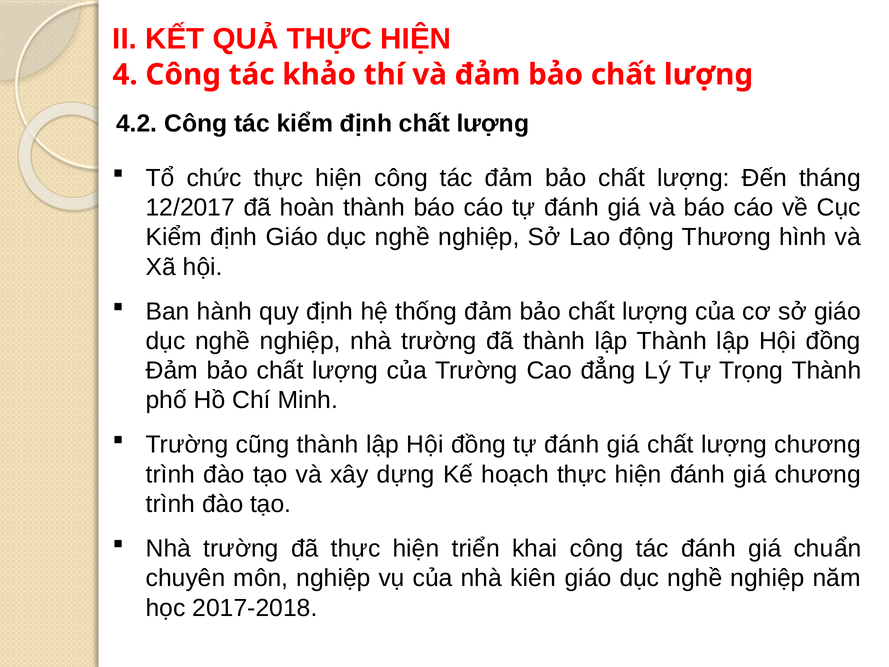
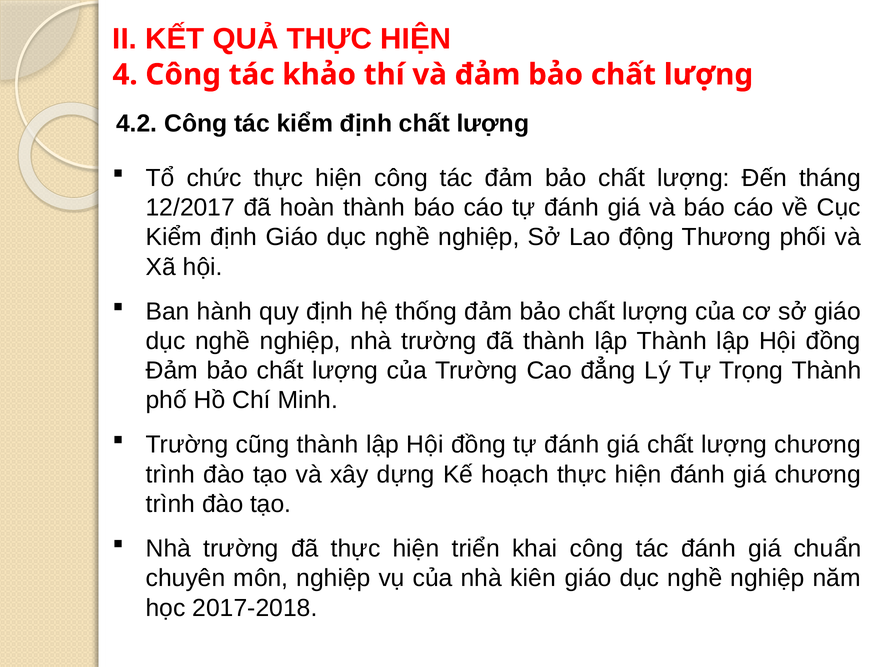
hình: hình -> phối
